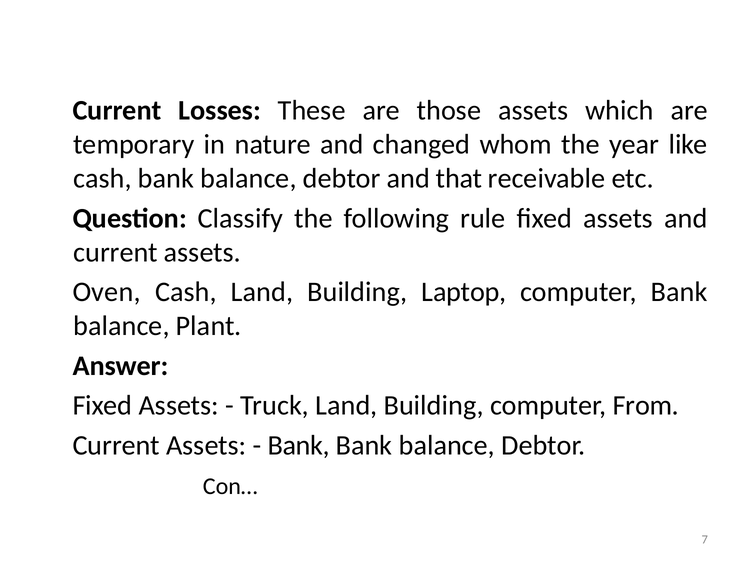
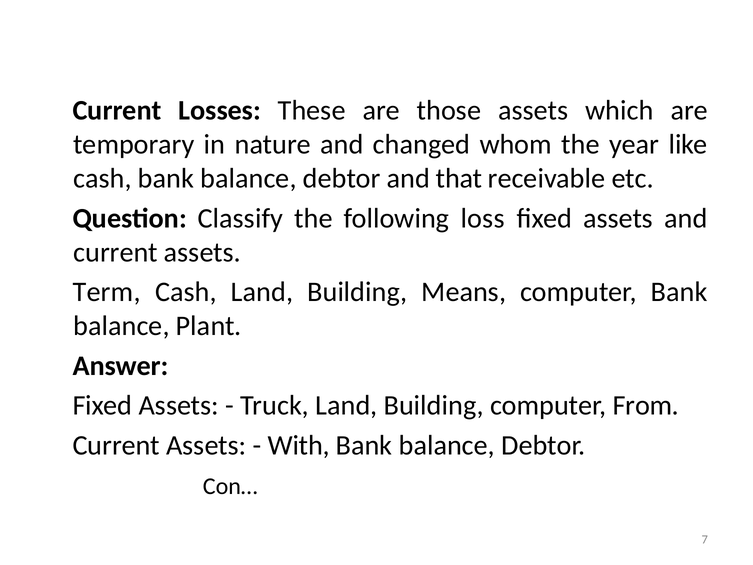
rule: rule -> loss
Oven: Oven -> Term
Laptop: Laptop -> Means
Bank at (299, 445): Bank -> With
